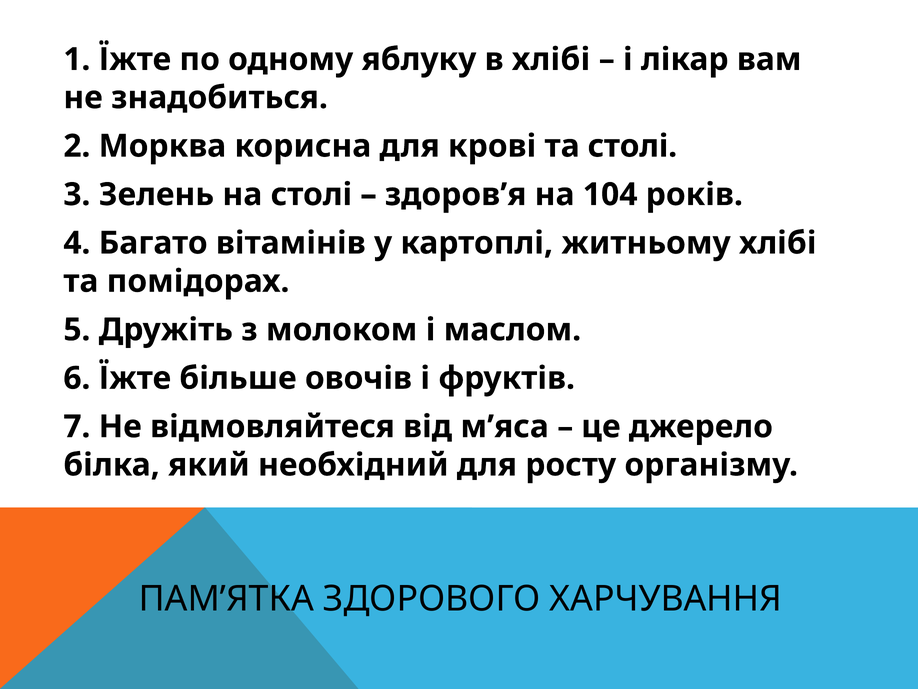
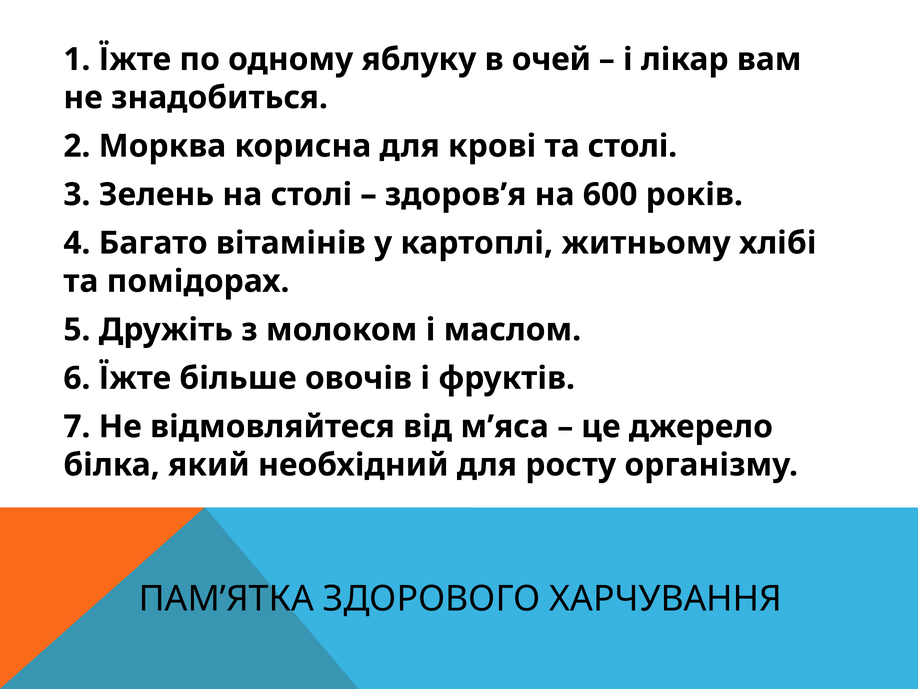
в хлібі: хлібі -> очей
104: 104 -> 600
